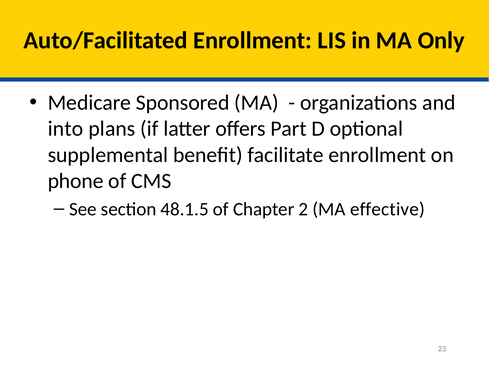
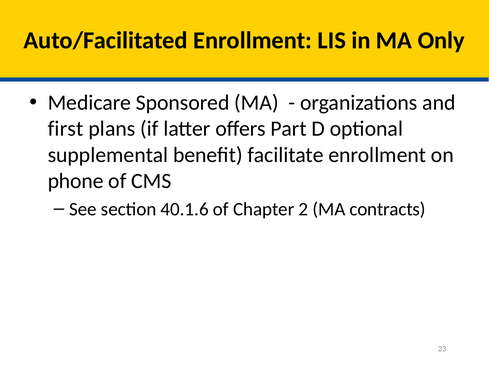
into: into -> first
48.1.5: 48.1.5 -> 40.1.6
effective: effective -> contracts
